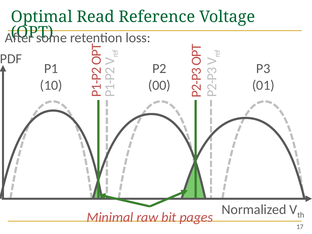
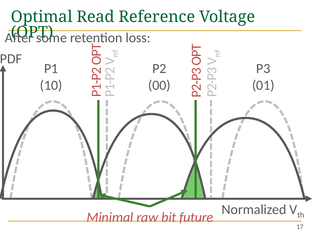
pages: pages -> future
